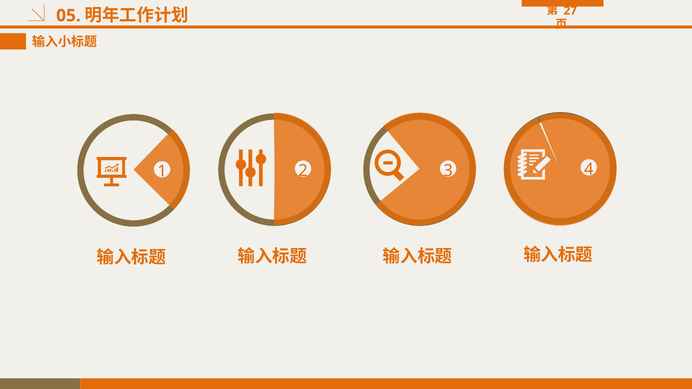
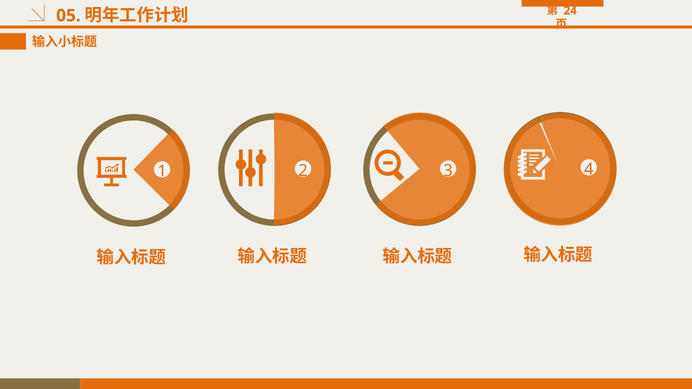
27: 27 -> 24
